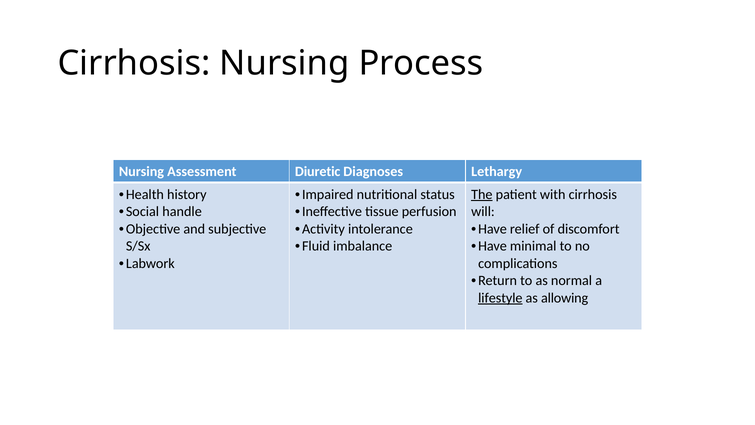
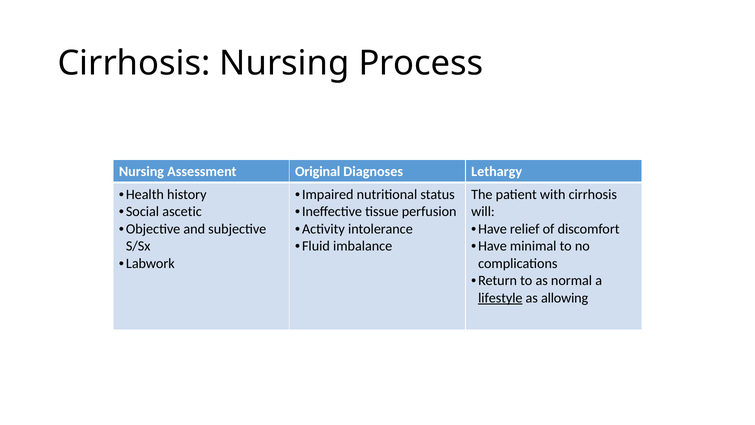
Diuretic: Diuretic -> Original
The underline: present -> none
handle: handle -> ascetic
